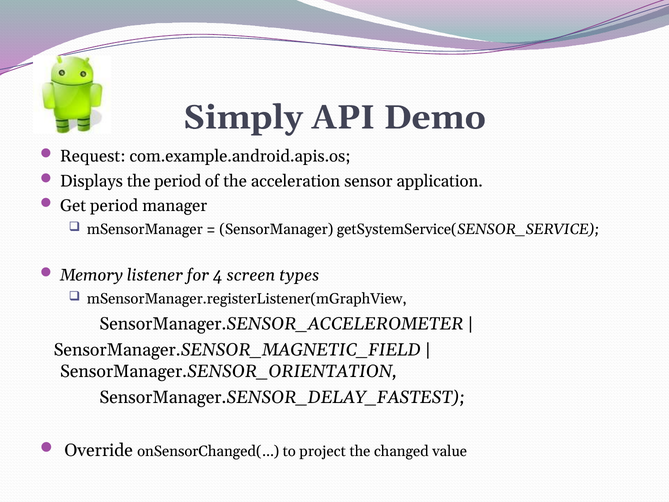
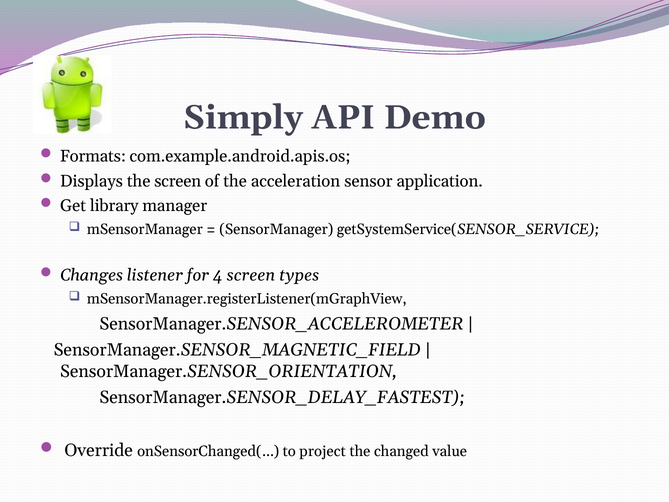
Request: Request -> Formats
the period: period -> screen
Get period: period -> library
Memory: Memory -> Changes
